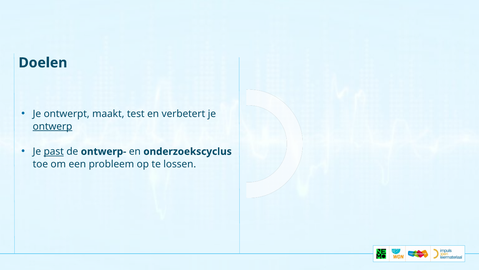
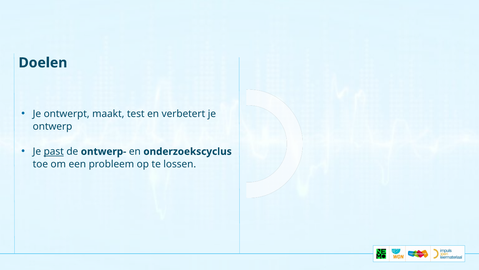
ontwerp underline: present -> none
